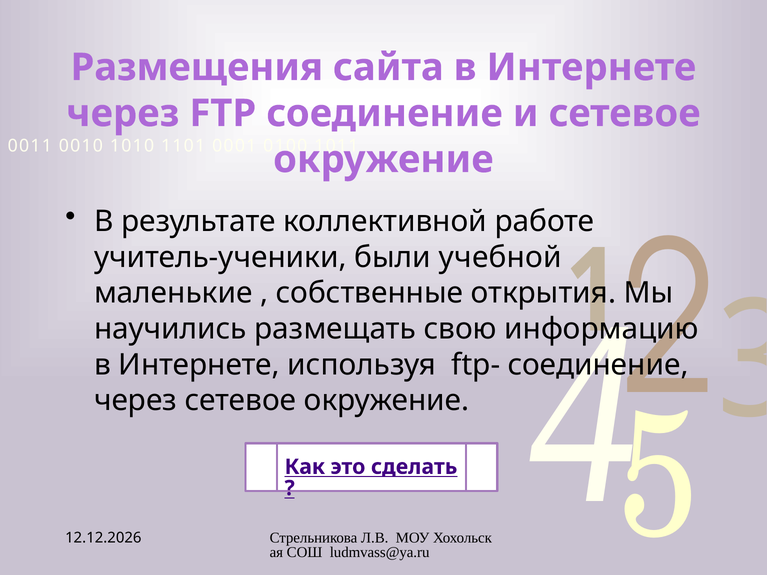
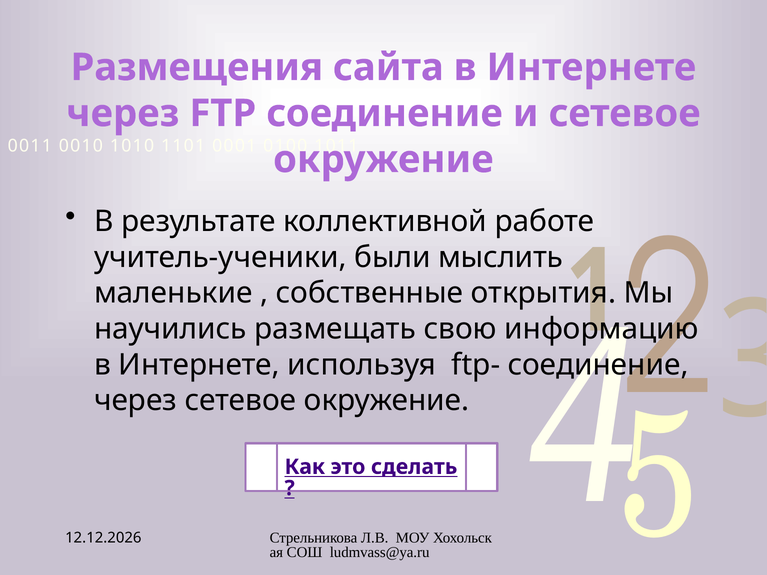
учебной: учебной -> мыслить
